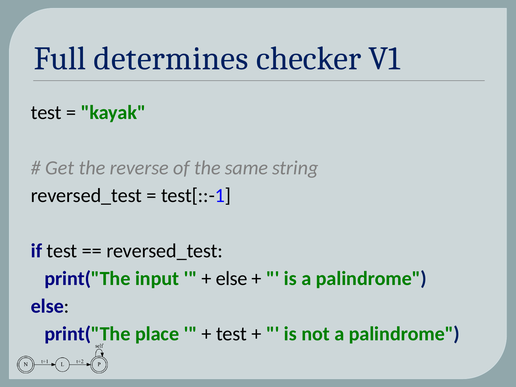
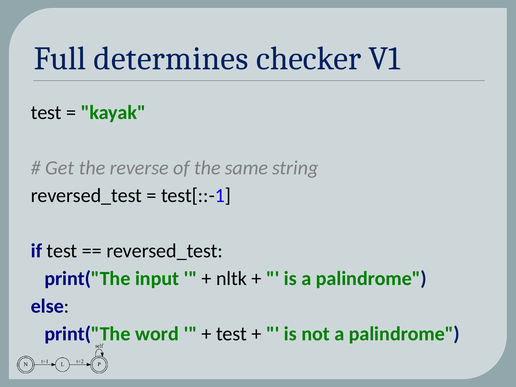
else at (232, 279): else -> nltk
place: place -> word
